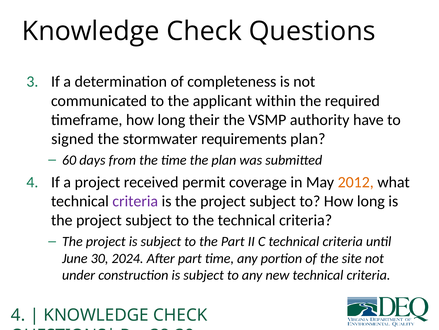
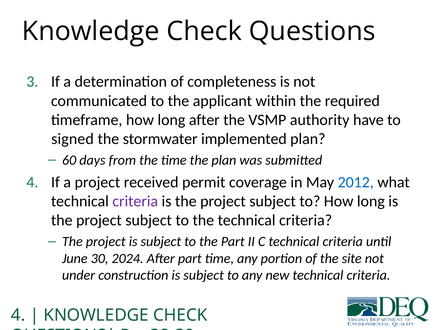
long their: their -> after
requirements: requirements -> implemented
2012 colour: orange -> blue
